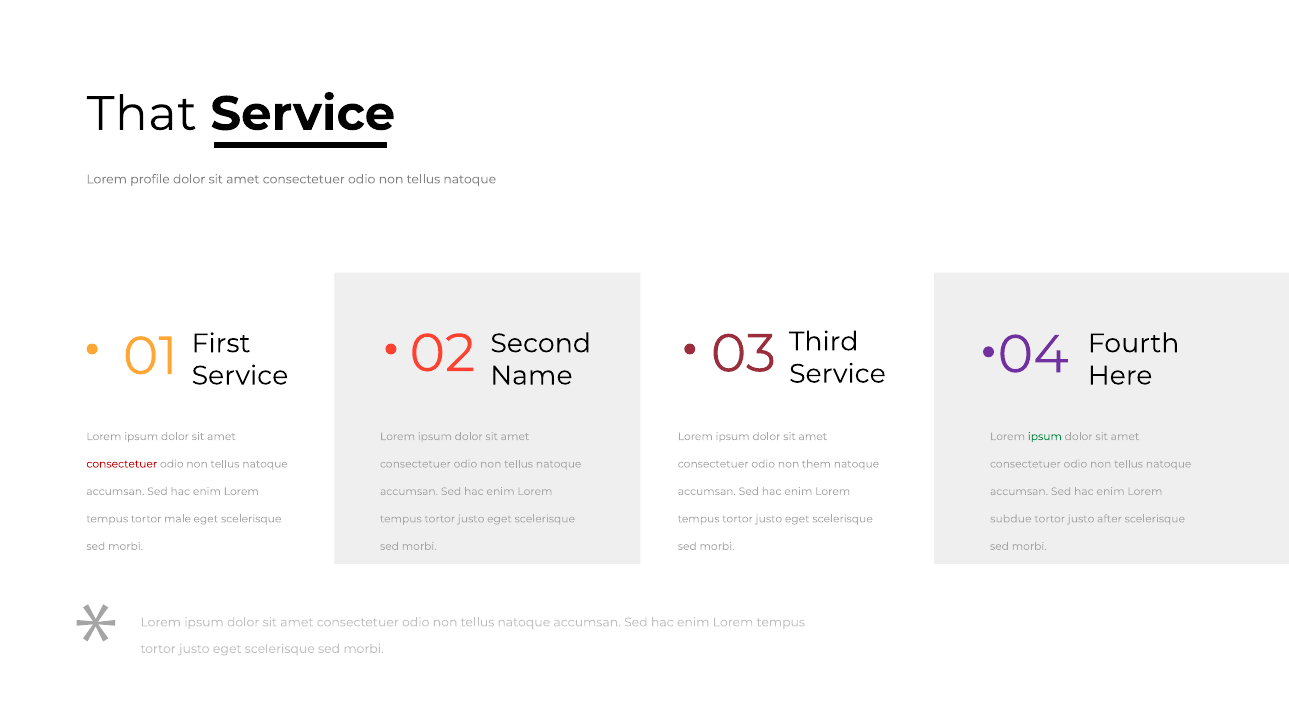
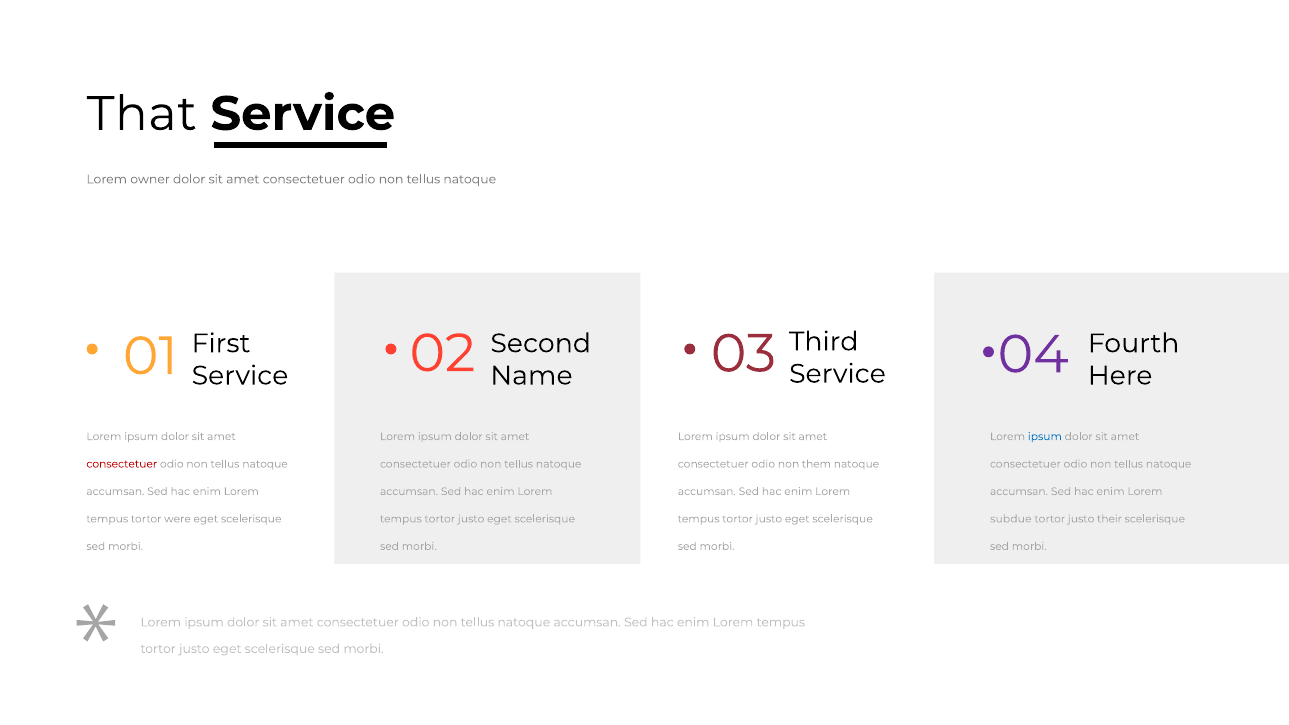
profile: profile -> owner
ipsum at (1045, 437) colour: green -> blue
male: male -> were
after: after -> their
